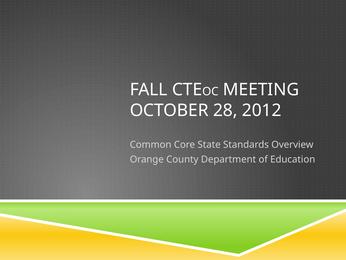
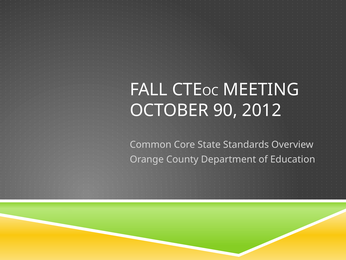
28: 28 -> 90
